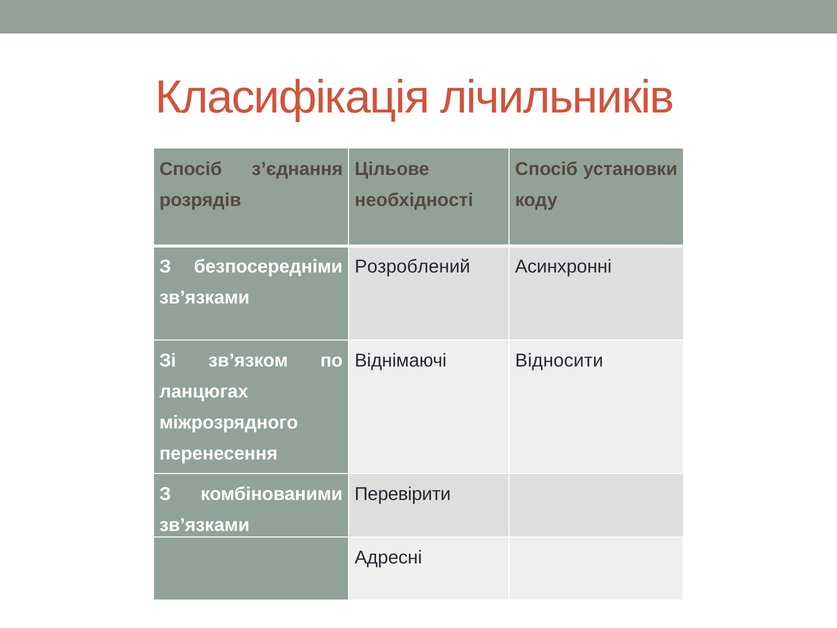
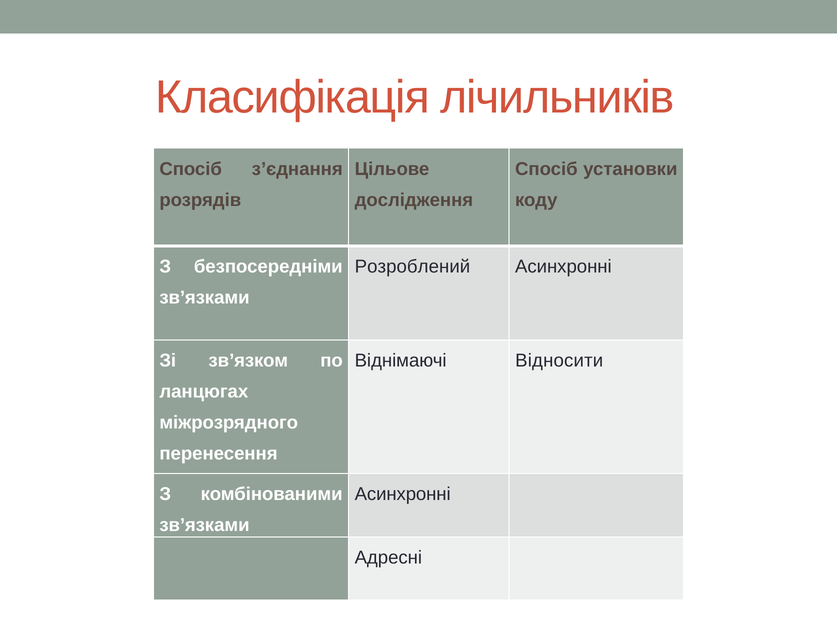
необхідності: необхідності -> дослідження
Перевірити at (403, 494): Перевірити -> Асинхронні
